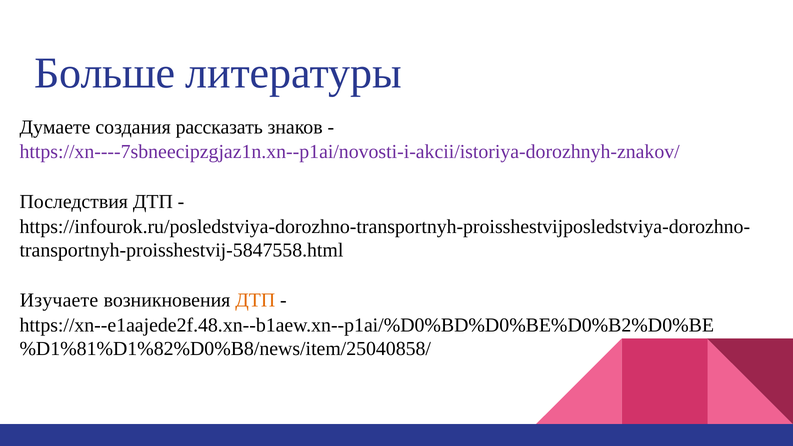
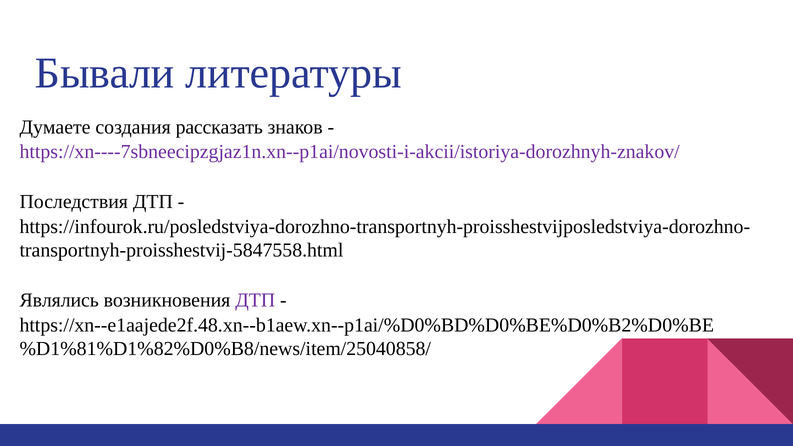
Больше: Больше -> Бывали
Изучаете: Изучаете -> Являлись
ДТП at (255, 300) colour: orange -> purple
